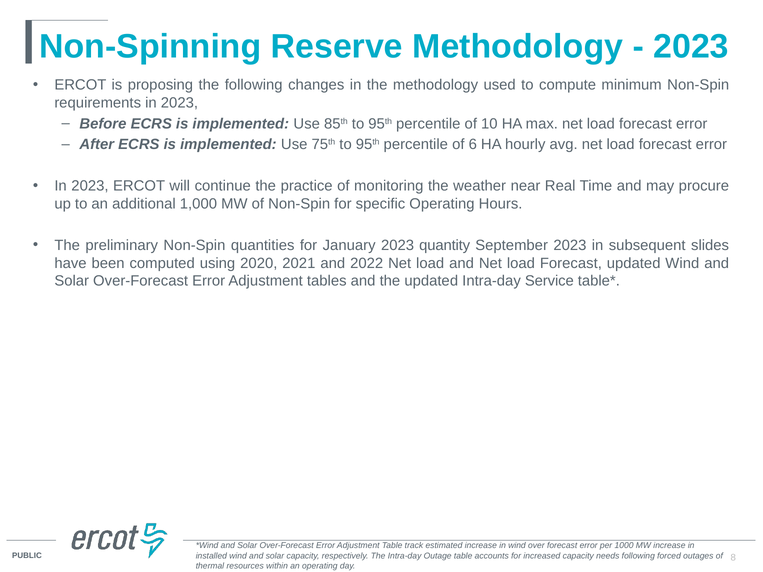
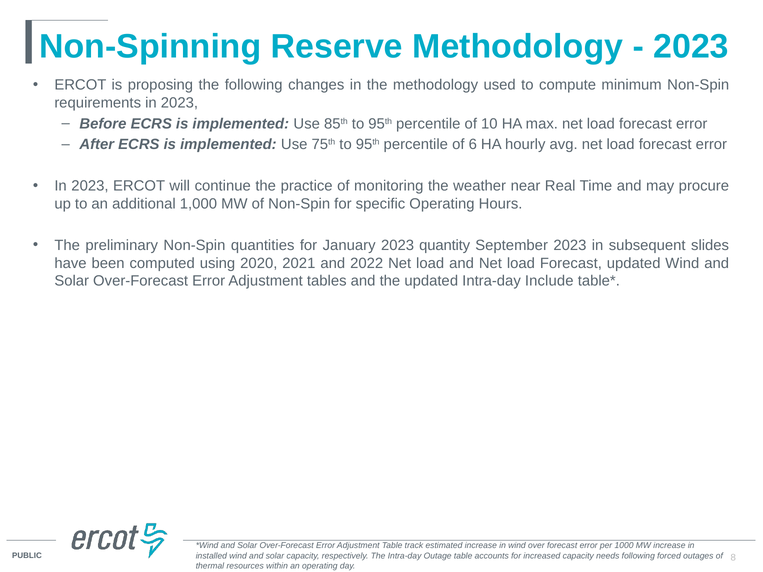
Service: Service -> Include
